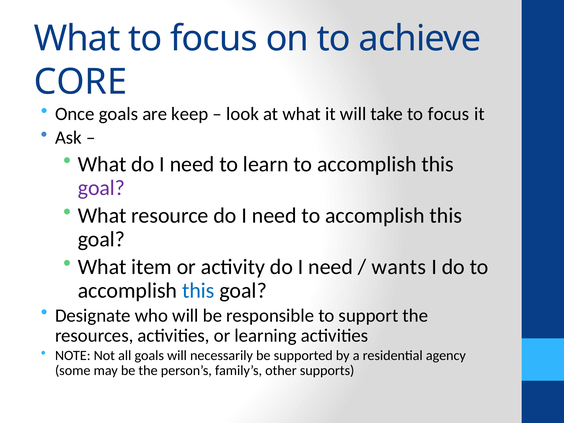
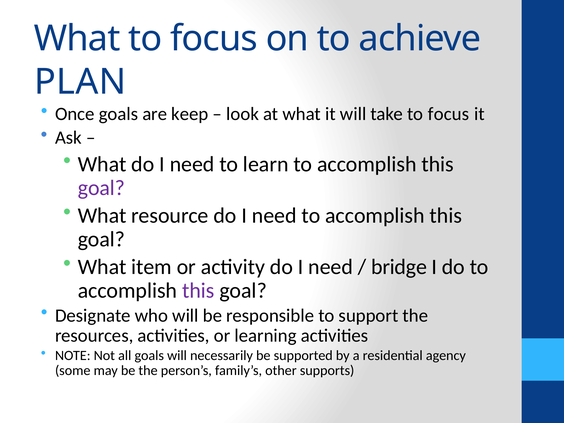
CORE: CORE -> PLAN
wants: wants -> bridge
this at (198, 291) colour: blue -> purple
